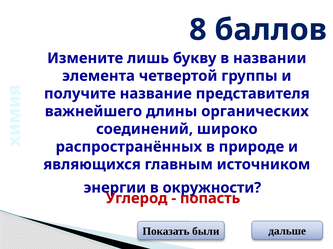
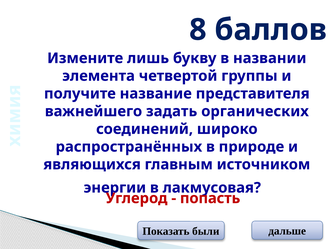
длины: длины -> задать
окружности: окружности -> лакмусовая
